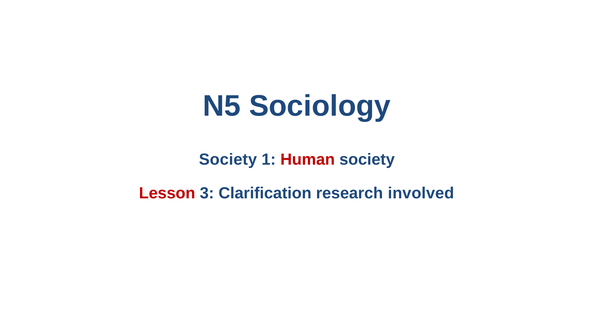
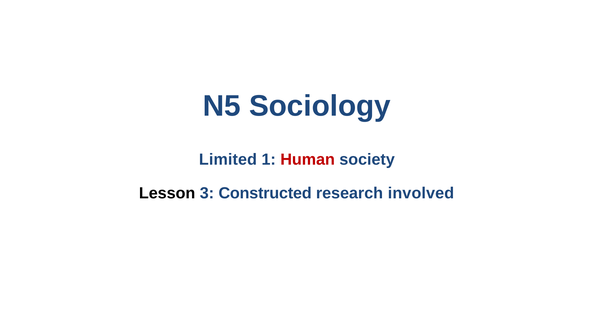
Society at (228, 160): Society -> Limited
Lesson colour: red -> black
Clarification: Clarification -> Constructed
